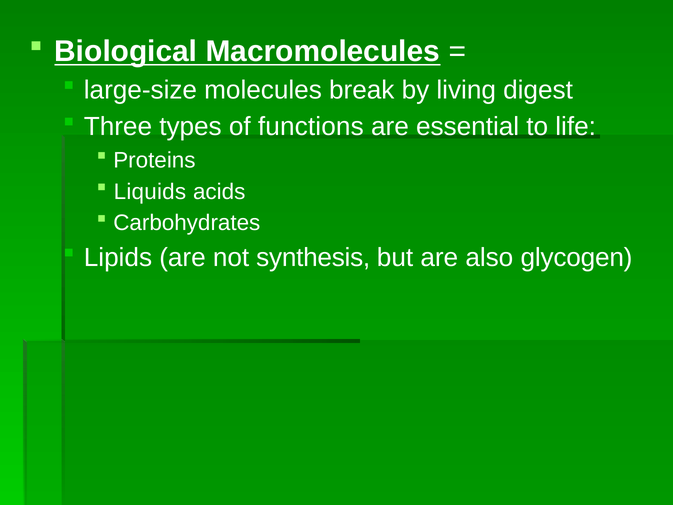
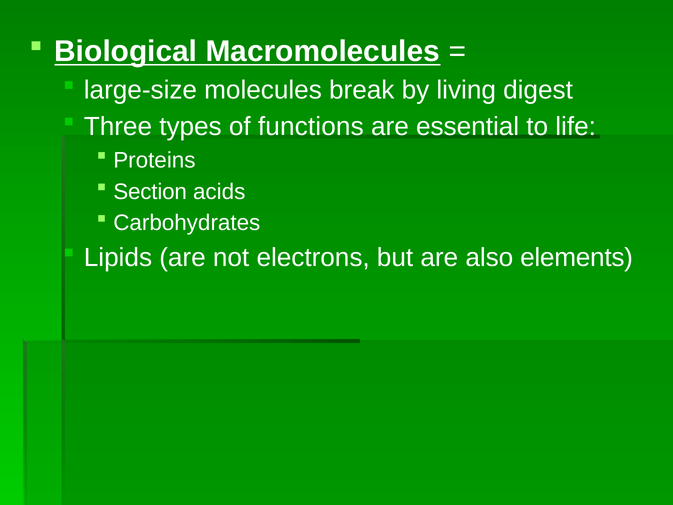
Liquids: Liquids -> Section
synthesis: synthesis -> electrons
glycogen: glycogen -> elements
